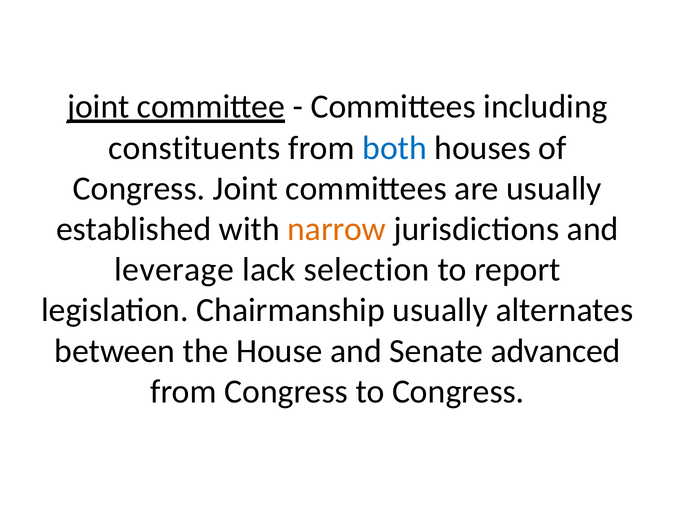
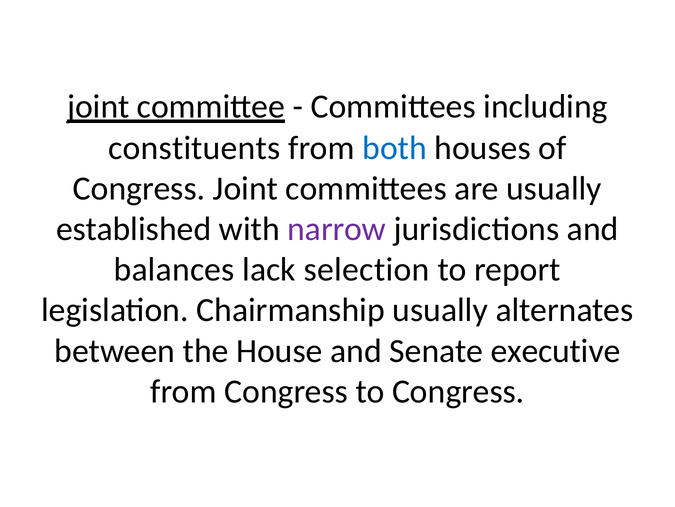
narrow colour: orange -> purple
leverage: leverage -> balances
advanced: advanced -> executive
